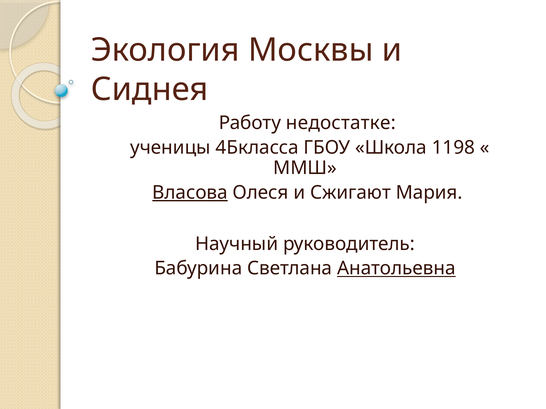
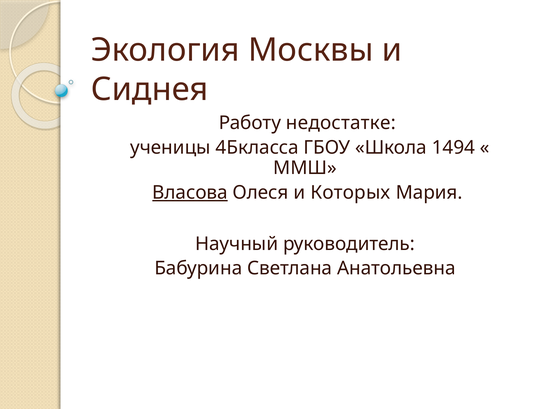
1198: 1198 -> 1494
Сжигают: Сжигают -> Которых
Анатольевна underline: present -> none
